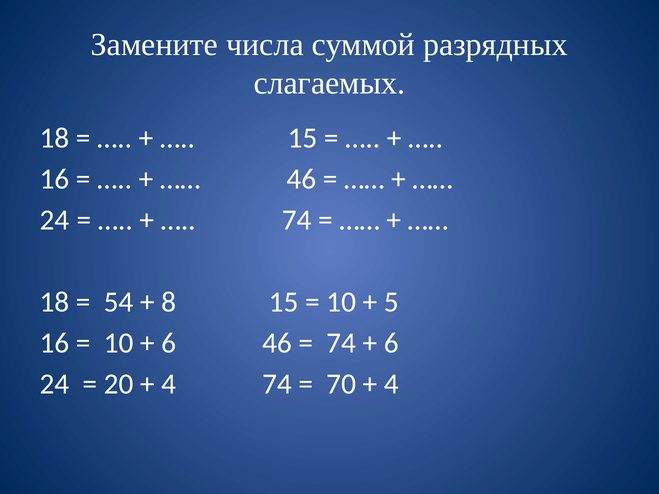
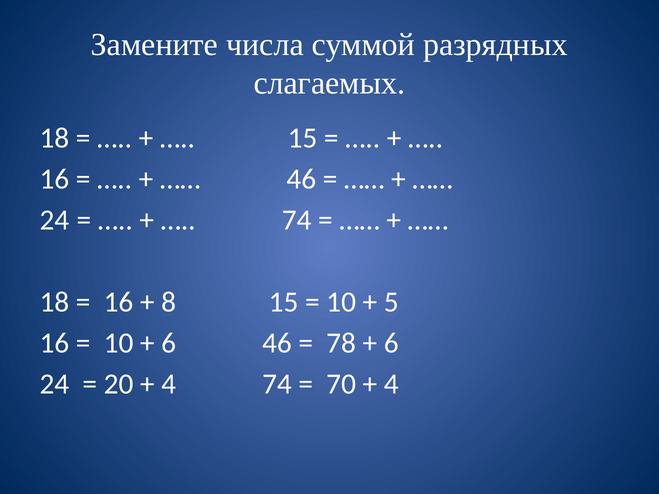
54 at (118, 302): 54 -> 16
74 at (341, 343): 74 -> 78
